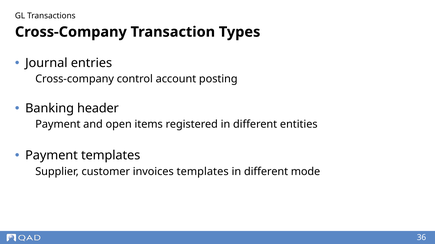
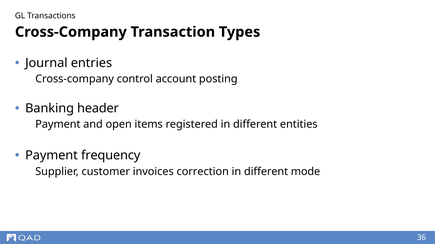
Payment templates: templates -> frequency
invoices templates: templates -> correction
